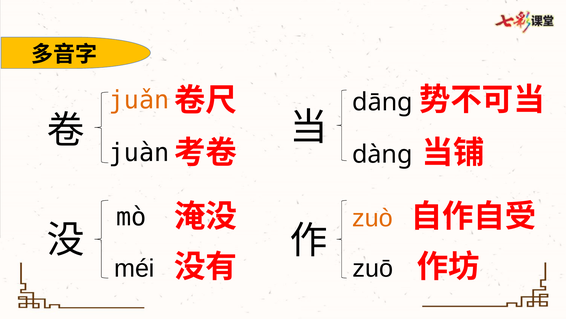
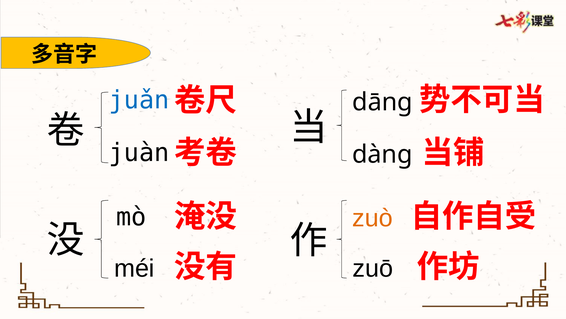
juǎn colour: orange -> blue
